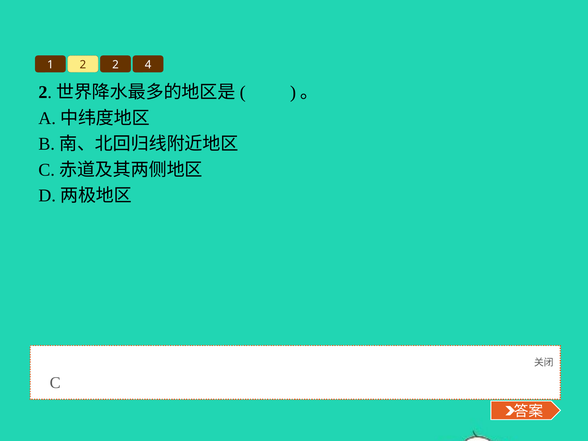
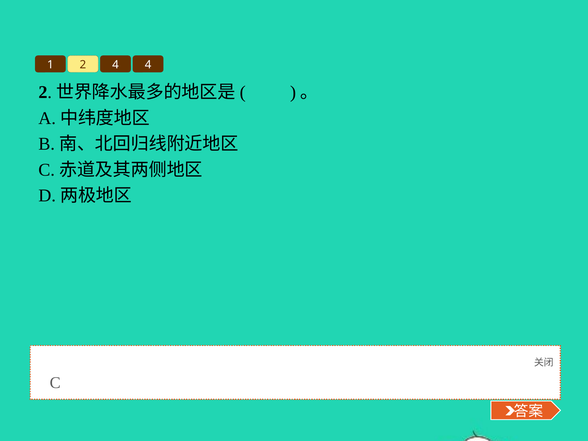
2 2: 2 -> 4
